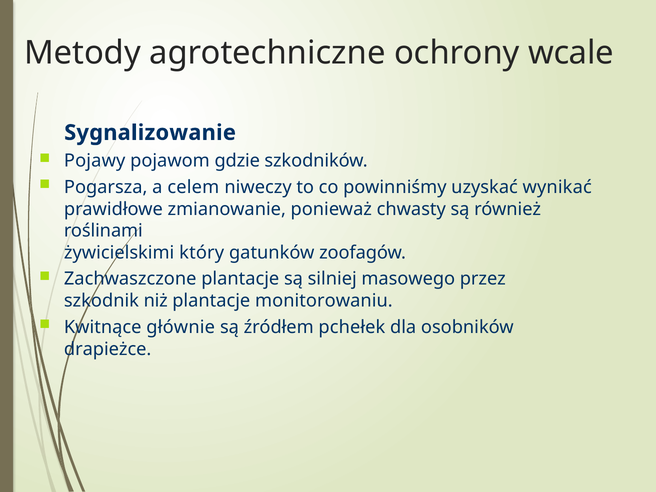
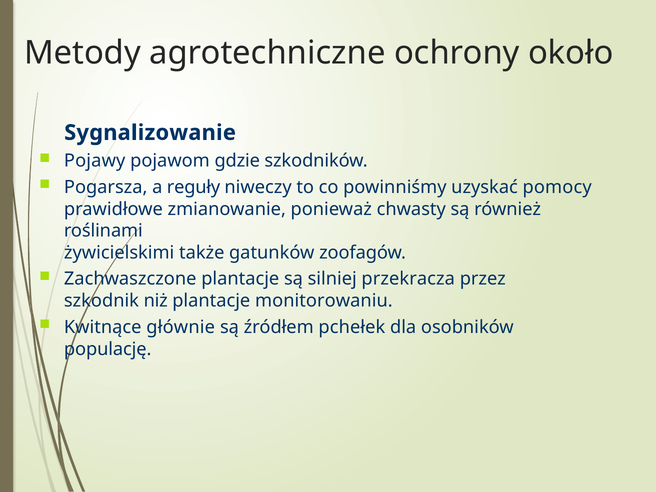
wcale: wcale -> około
celem: celem -> reguły
wynikać: wynikać -> pomocy
który: który -> także
masowego: masowego -> przekracza
drapieżce: drapieżce -> populację
